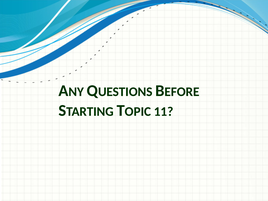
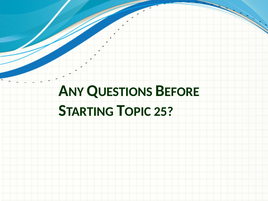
11: 11 -> 25
